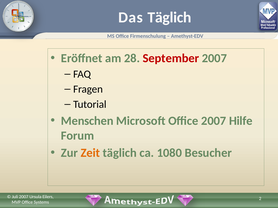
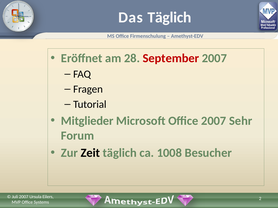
Menschen: Menschen -> Mitglieder
Hilfe: Hilfe -> Sehr
Zeit colour: orange -> black
1080: 1080 -> 1008
